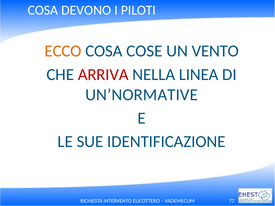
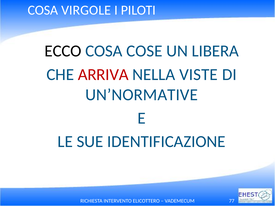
DEVONO: DEVONO -> VIRGOLE
ECCO colour: orange -> black
VENTO: VENTO -> LIBERA
LINEA: LINEA -> VISTE
